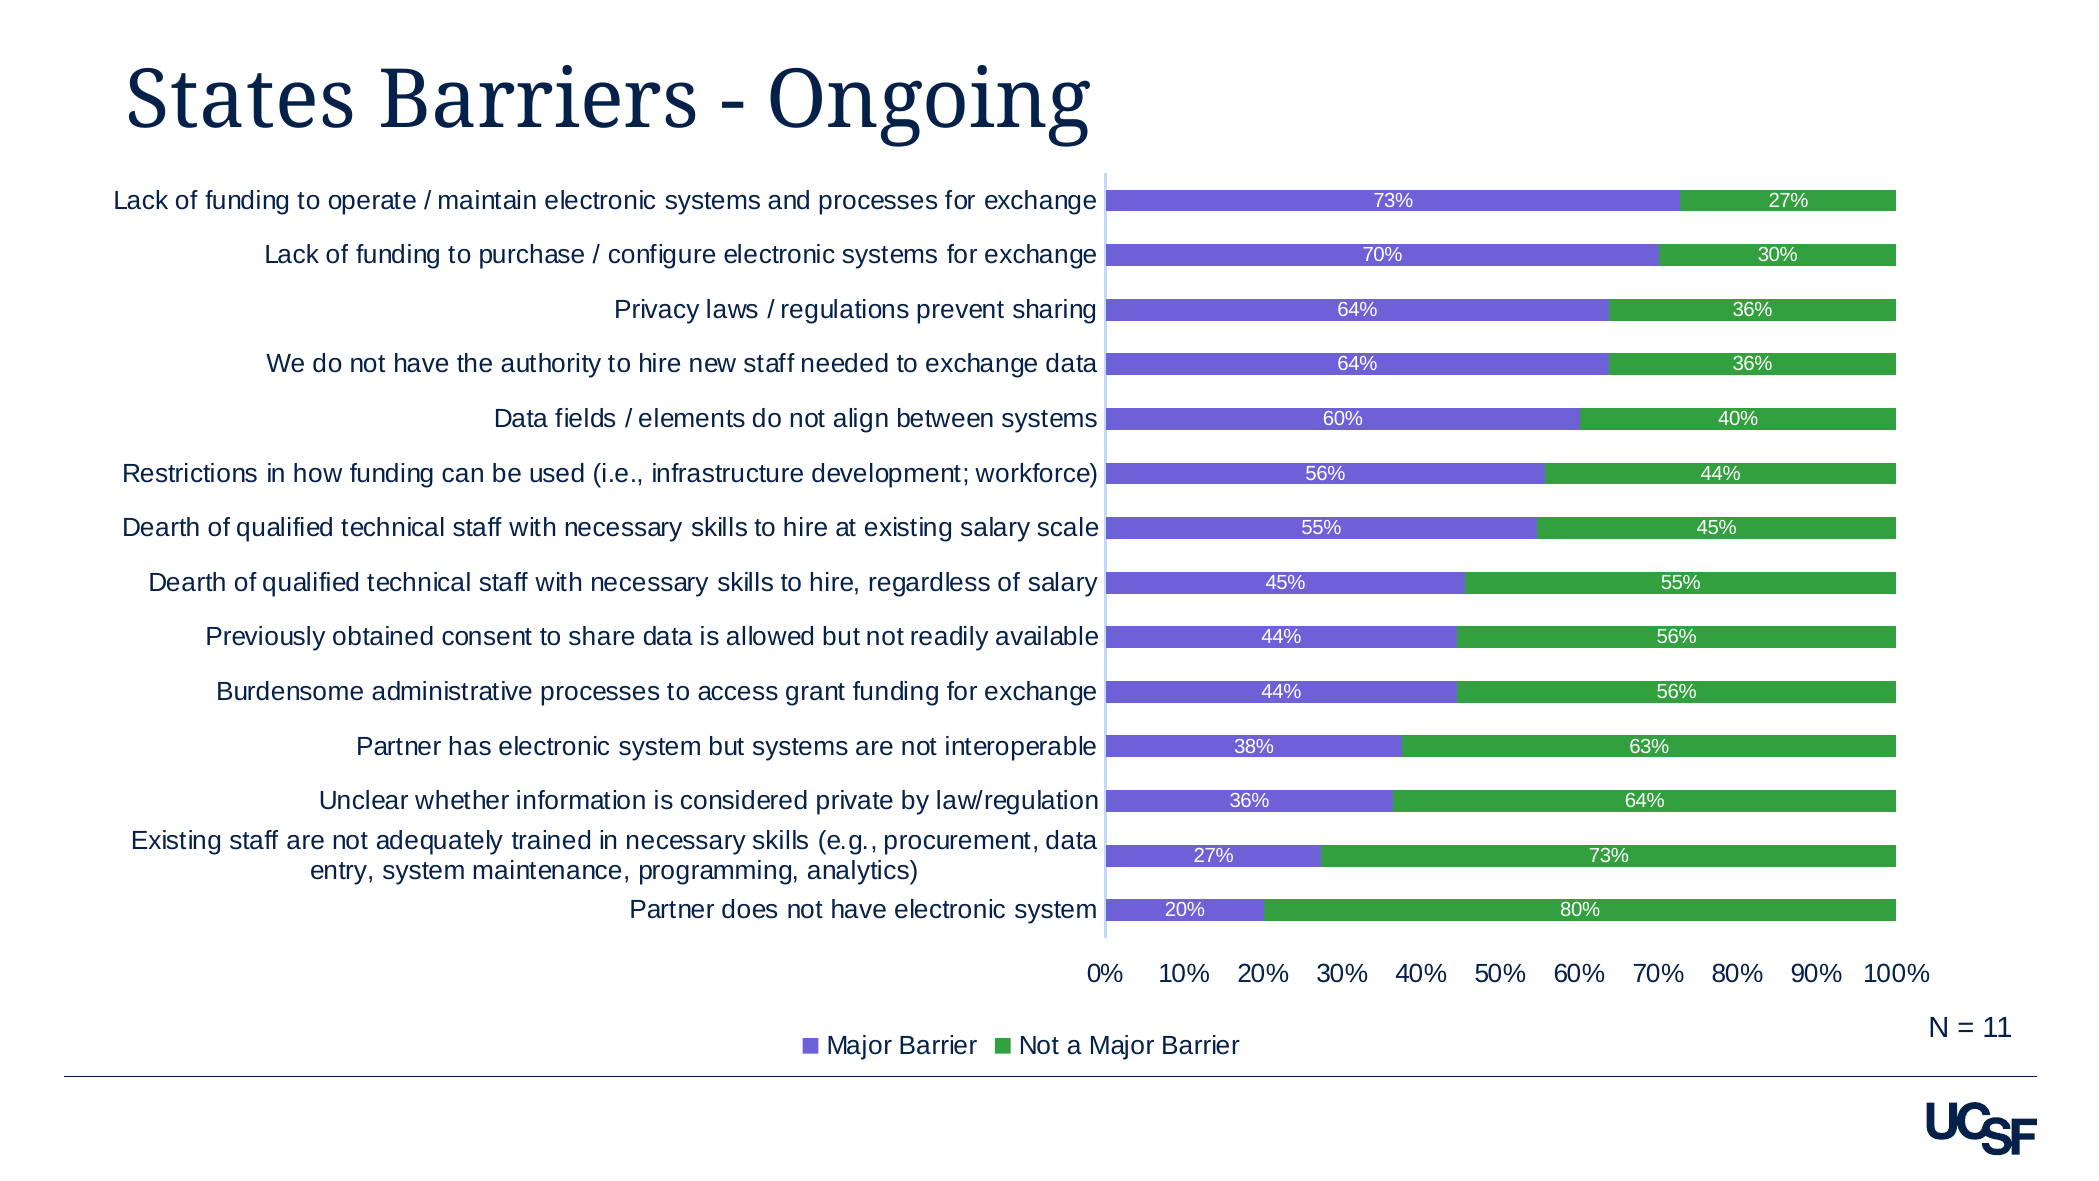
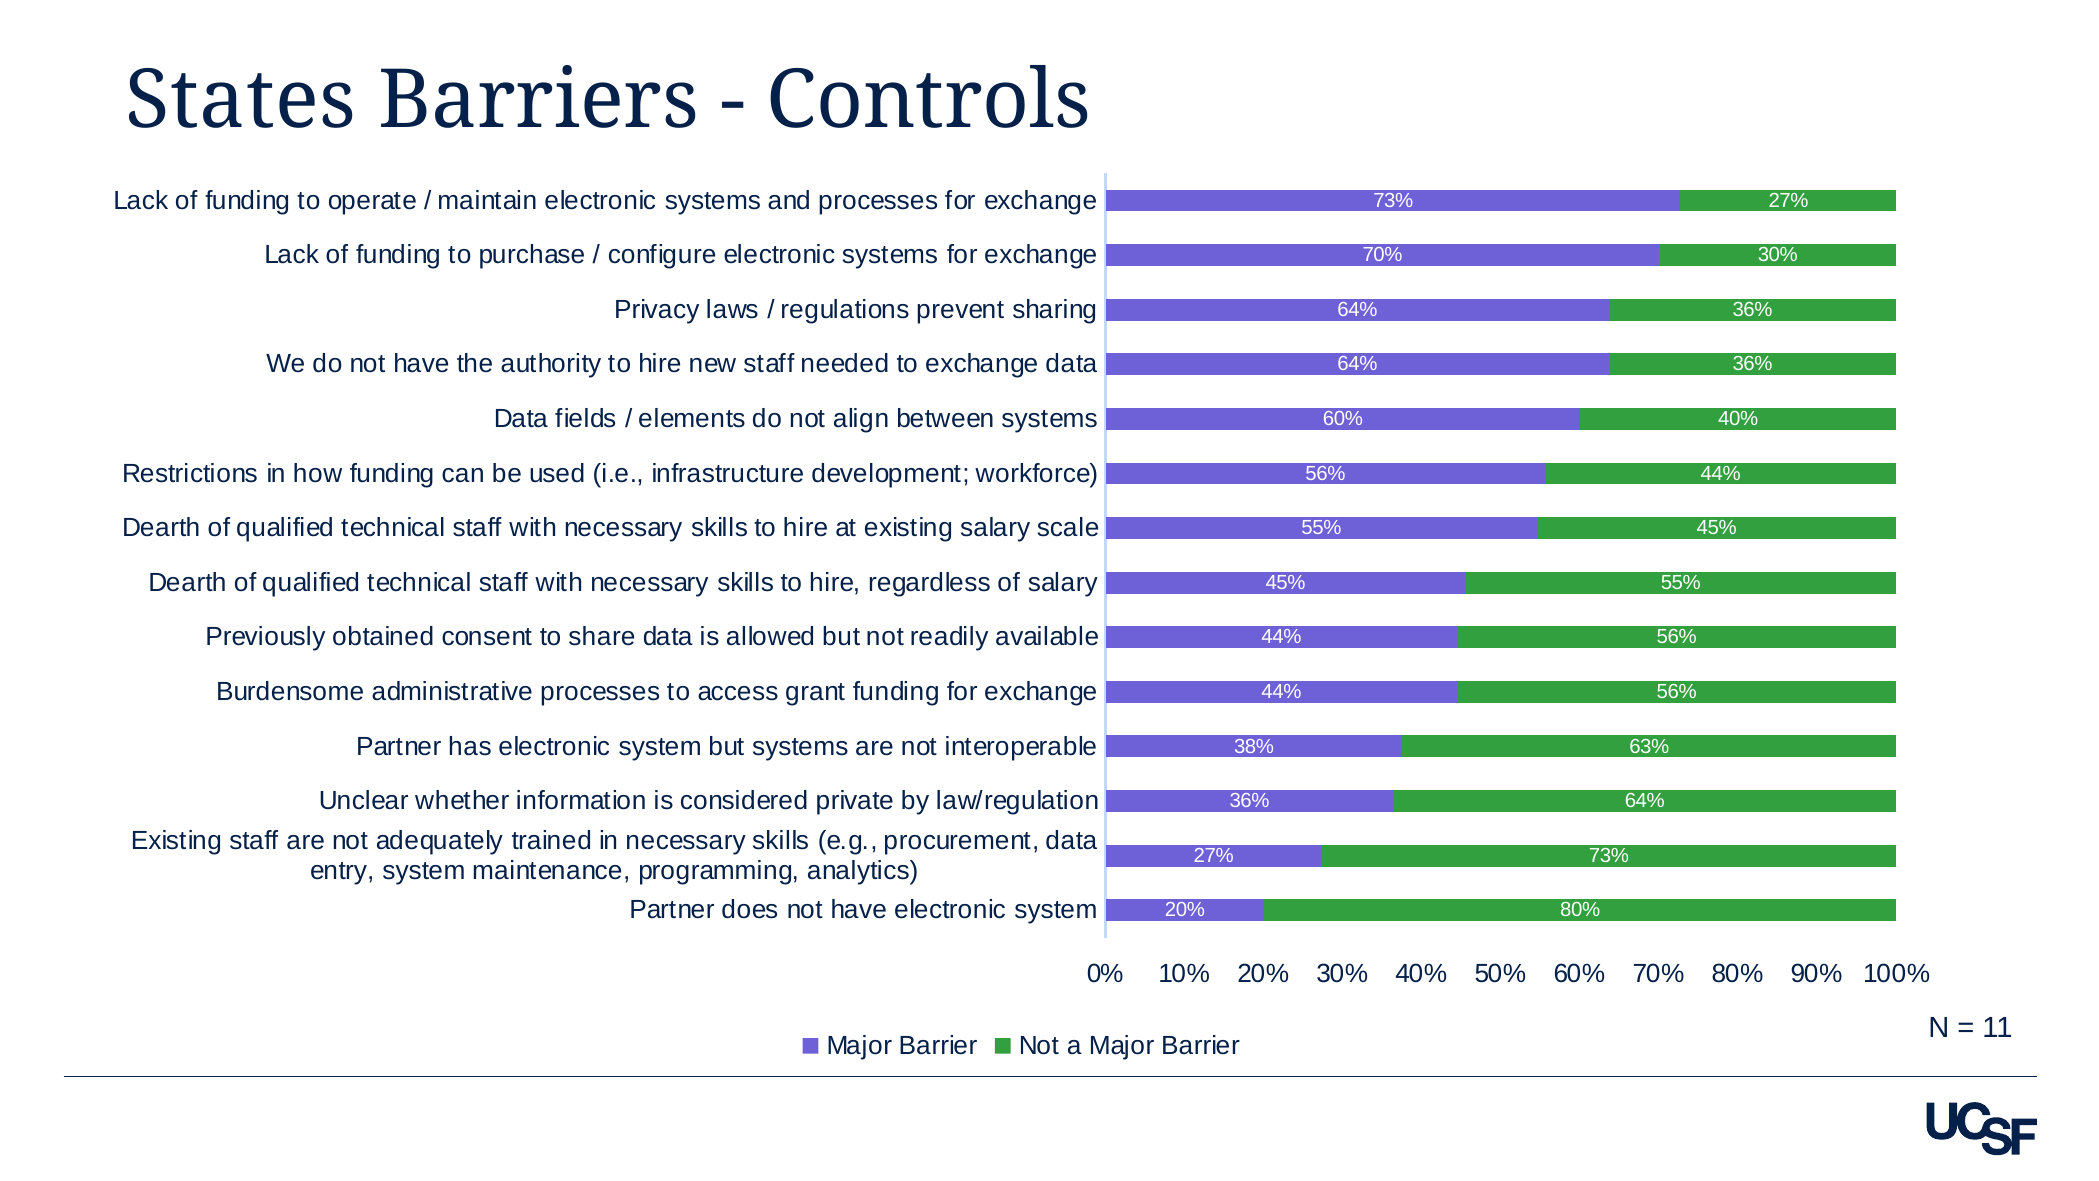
Ongoing: Ongoing -> Controls
